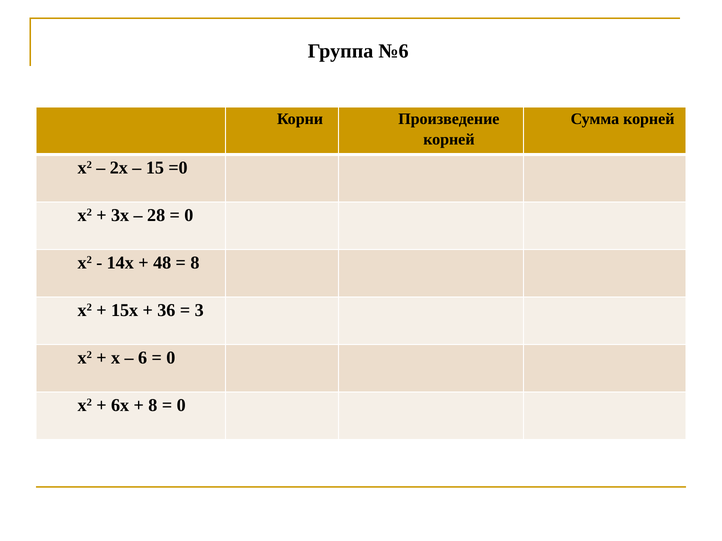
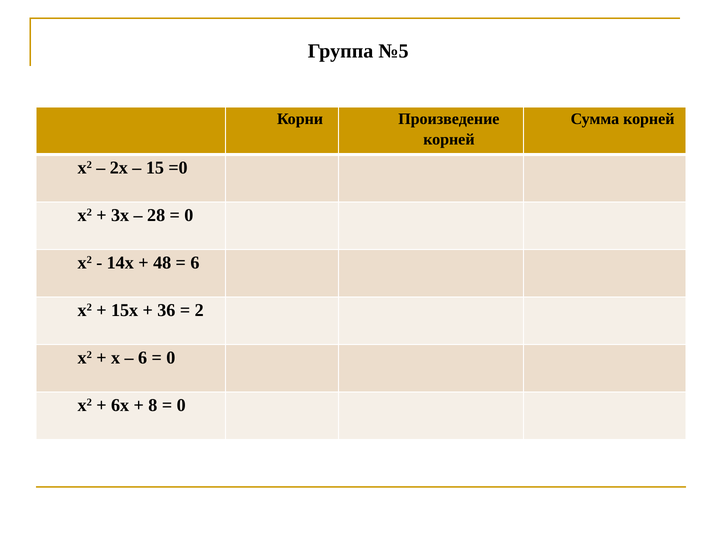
№6: №6 -> №5
8 at (195, 263): 8 -> 6
3: 3 -> 2
